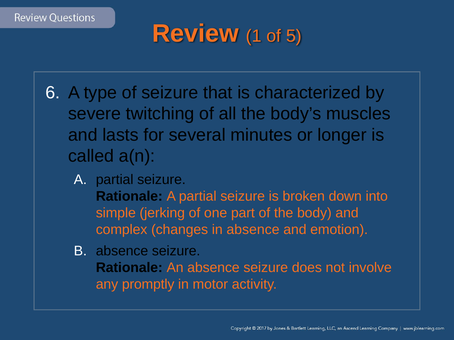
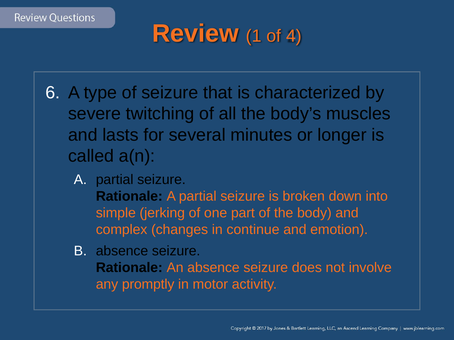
5: 5 -> 4
in absence: absence -> continue
